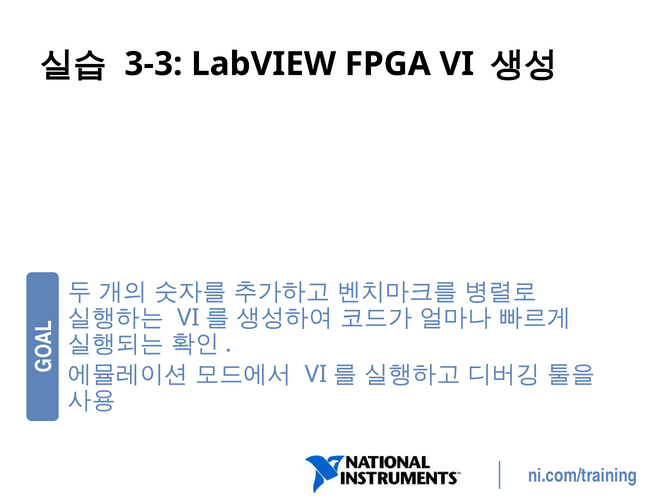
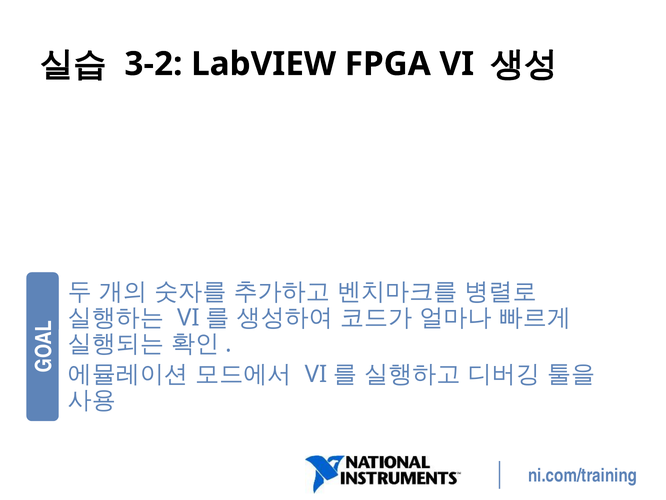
3-3: 3-3 -> 3-2
